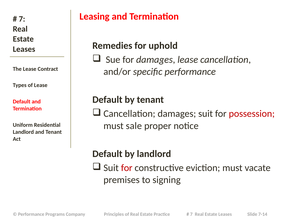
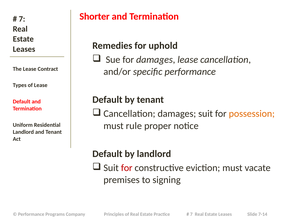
Leasing: Leasing -> Shorter
possession colour: red -> orange
sale: sale -> rule
